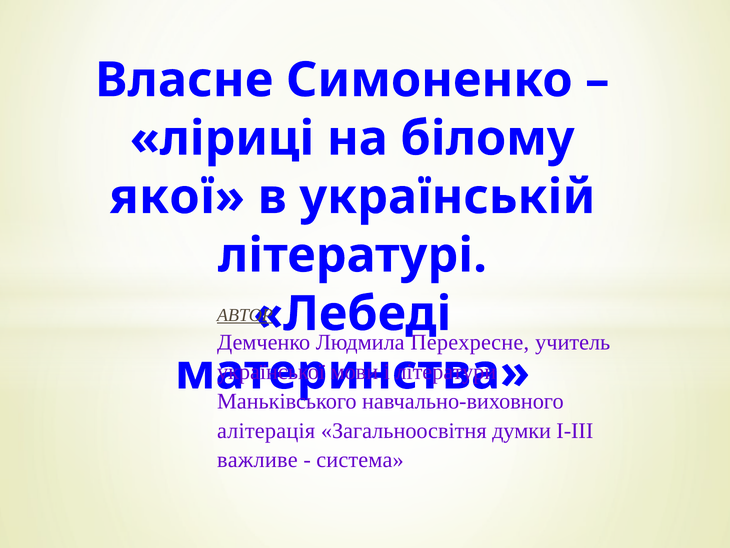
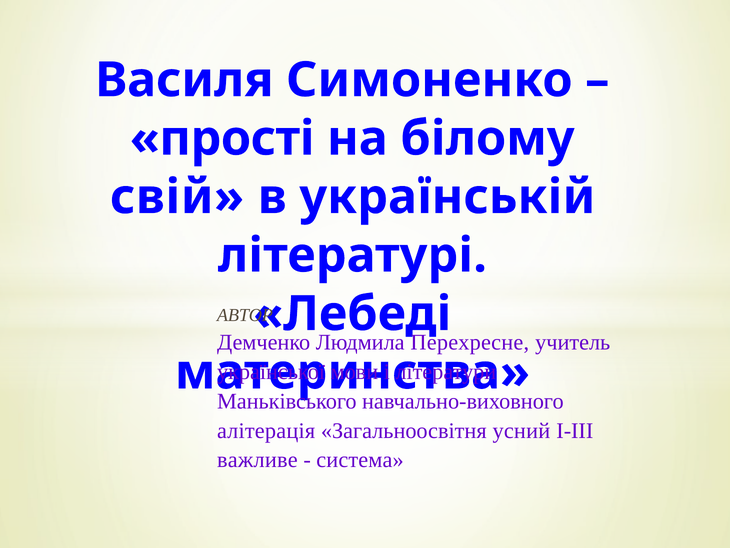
Власне: Власне -> Василя
ліриці: ліриці -> прості
якої: якої -> свій
АВТОР underline: present -> none
думки: думки -> усний
